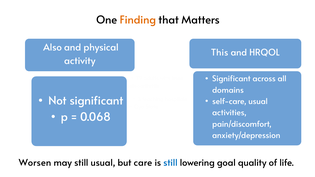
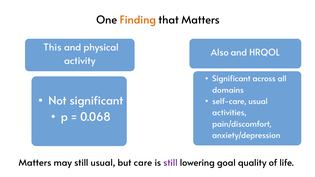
Also: Also -> This
This: This -> Also
Worsen at (35, 163): Worsen -> Matters
still at (170, 163) colour: blue -> purple
